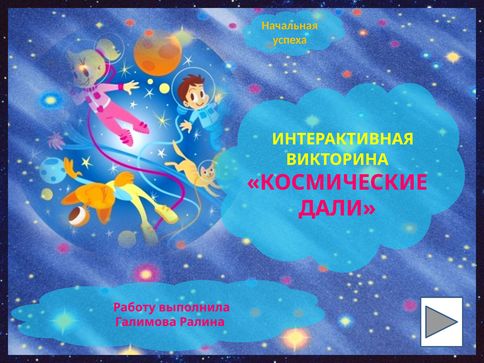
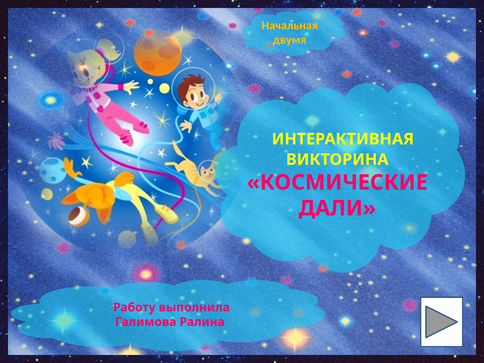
успеха: успеха -> двумя
